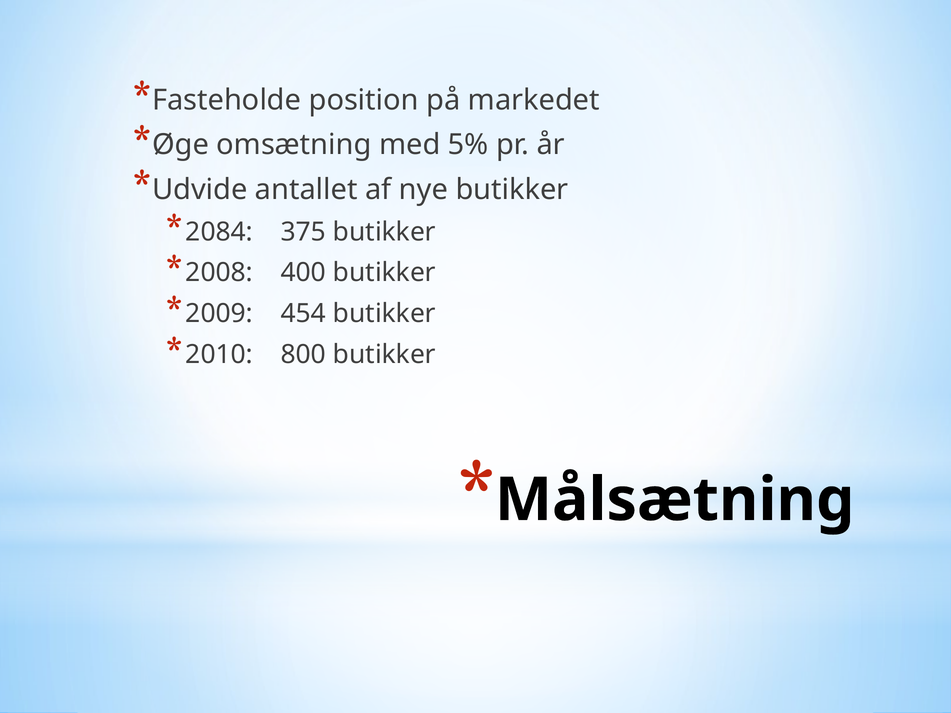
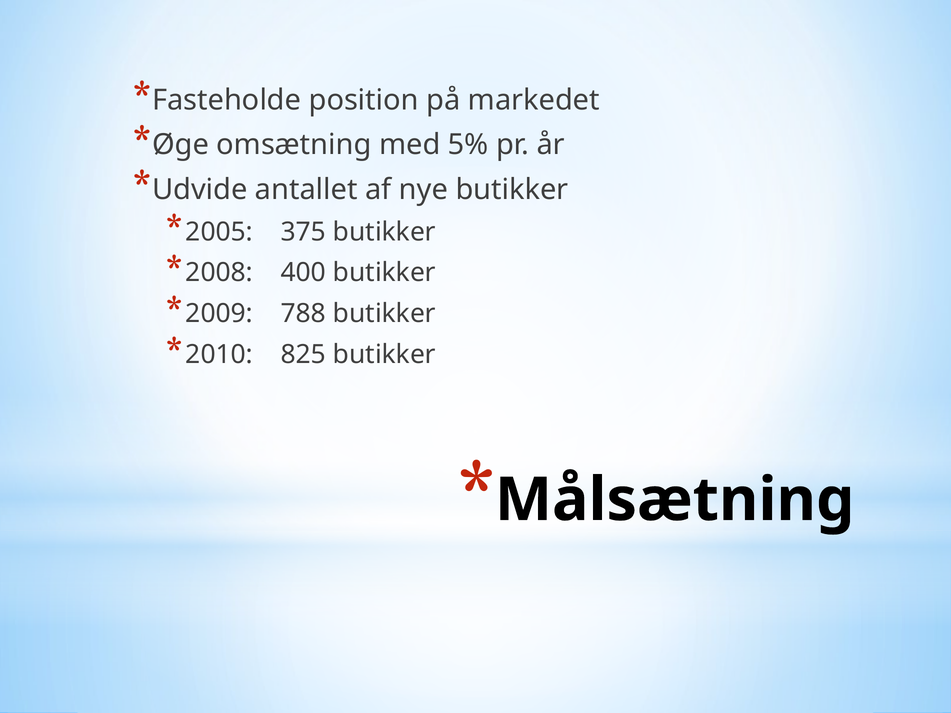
2084: 2084 -> 2005
454: 454 -> 788
800: 800 -> 825
